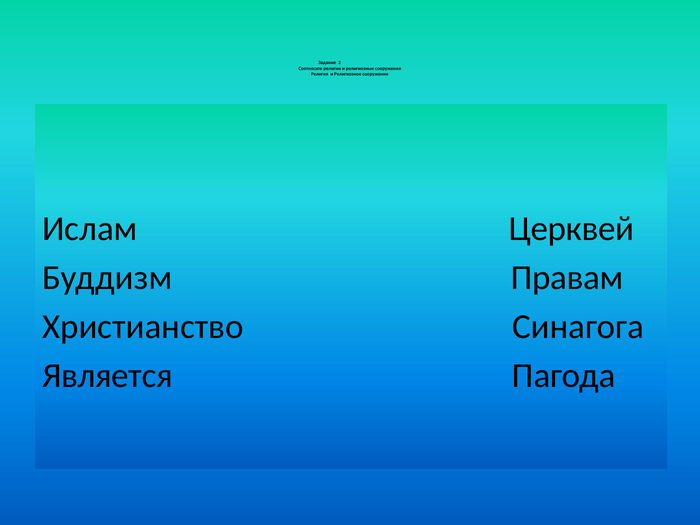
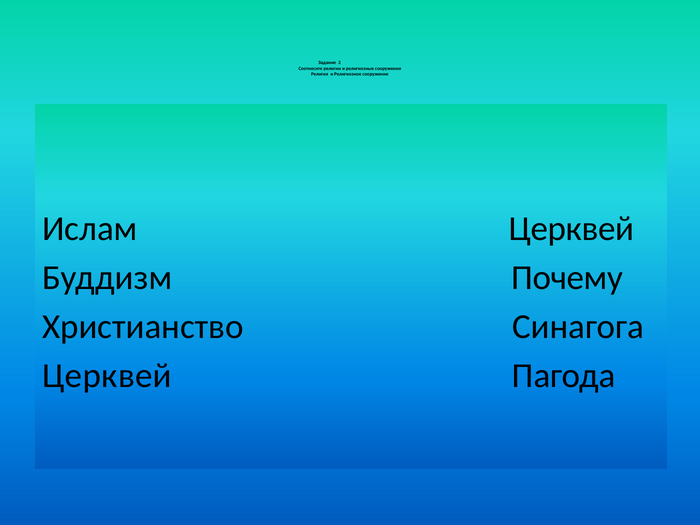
Правам: Правам -> Почему
Является at (107, 376): Является -> Церквей
